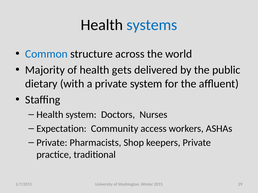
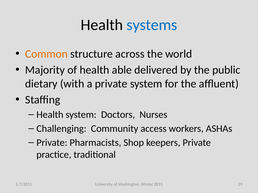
Common colour: blue -> orange
gets: gets -> able
Expectation: Expectation -> Challenging
